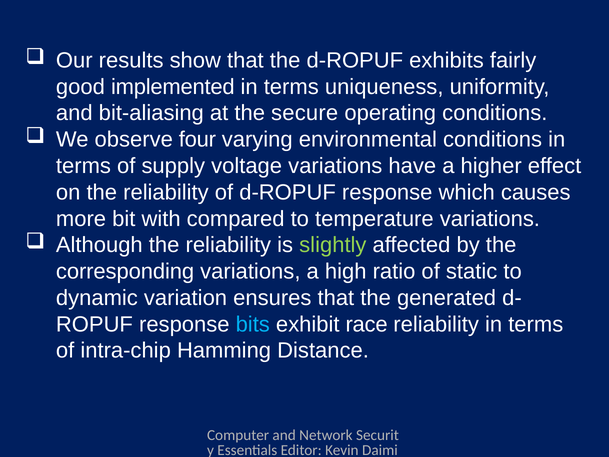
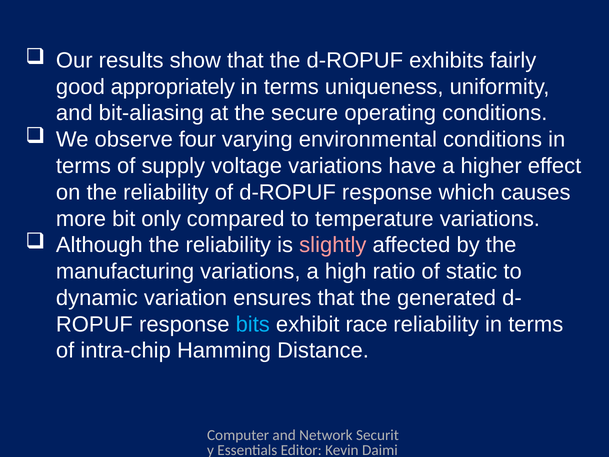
implemented: implemented -> appropriately
with: with -> only
slightly colour: light green -> pink
corresponding: corresponding -> manufacturing
